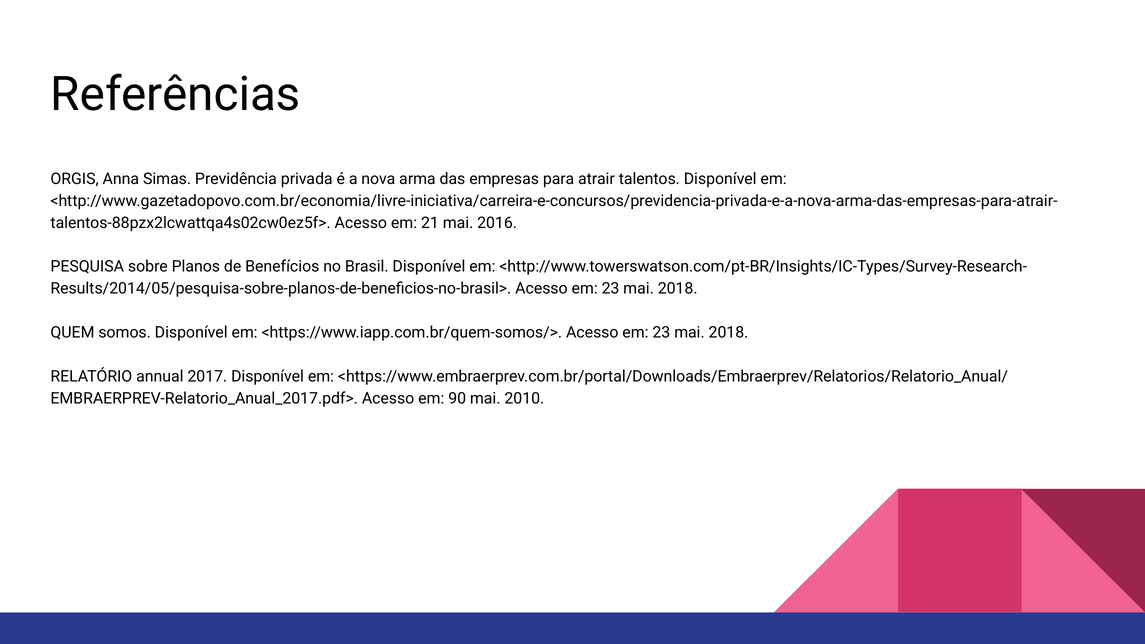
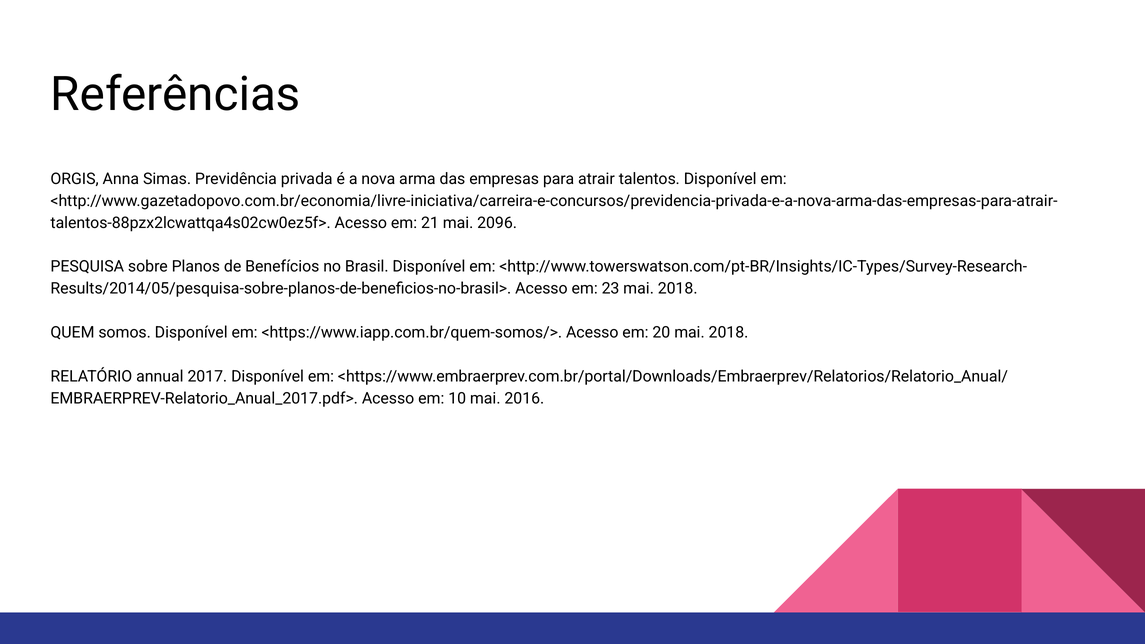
2016: 2016 -> 2096
<https://www.iapp.com.br/quem-somos/> Acesso em 23: 23 -> 20
90: 90 -> 10
2010: 2010 -> 2016
